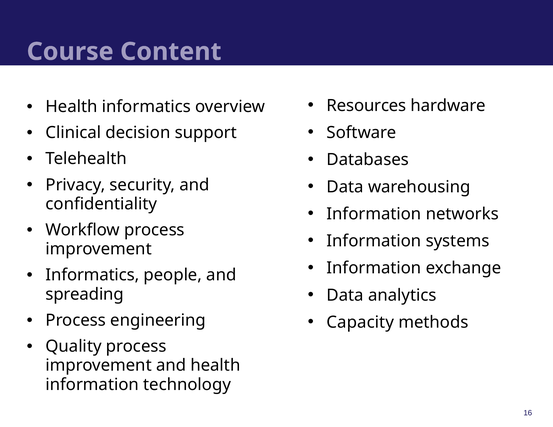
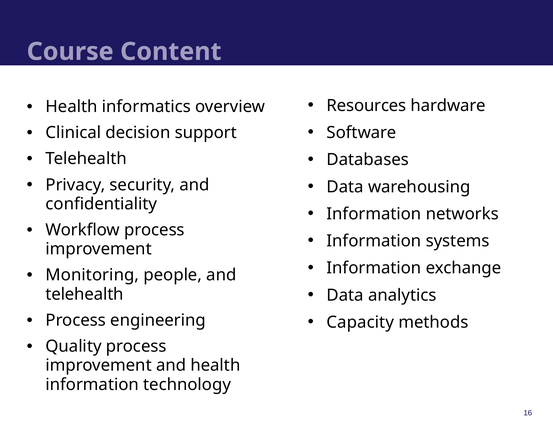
Informatics at (92, 275): Informatics -> Monitoring
spreading at (85, 294): spreading -> telehealth
